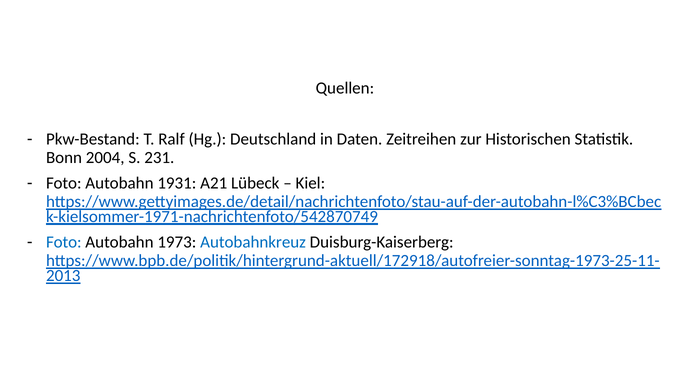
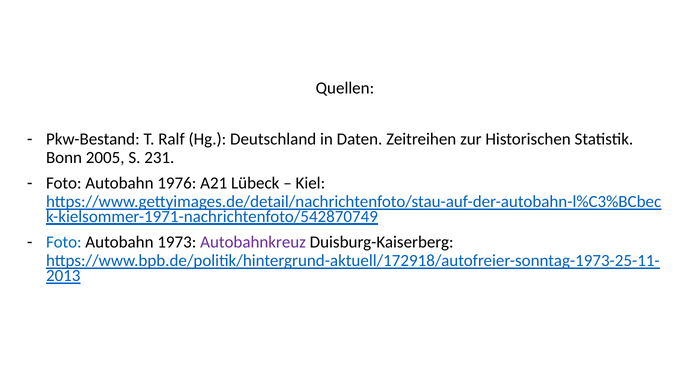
2004: 2004 -> 2005
1931: 1931 -> 1976
Autobahnkreuz colour: blue -> purple
